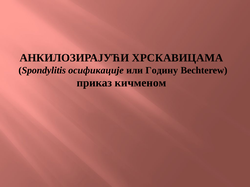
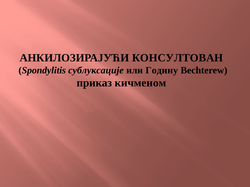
ХРСКАВИЦАМА: ХРСКАВИЦАМА -> КОНСУЛТОВАН
осификације: осификације -> сублуксације
